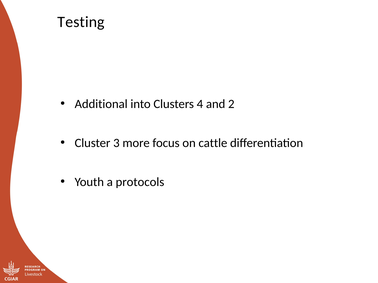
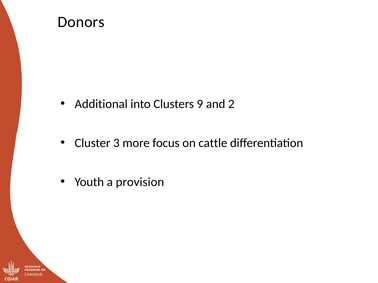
Testing: Testing -> Donors
4: 4 -> 9
protocols: protocols -> provision
